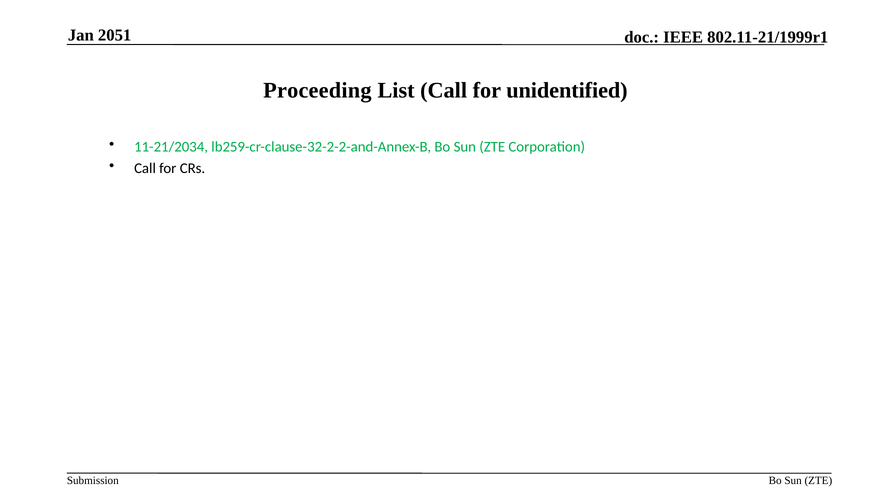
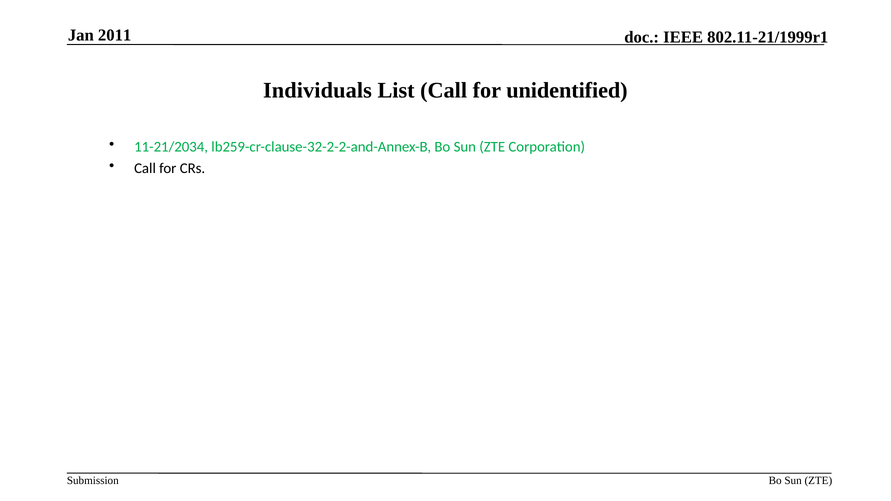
2051: 2051 -> 2011
Proceeding: Proceeding -> Individuals
